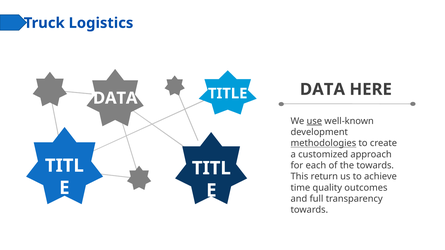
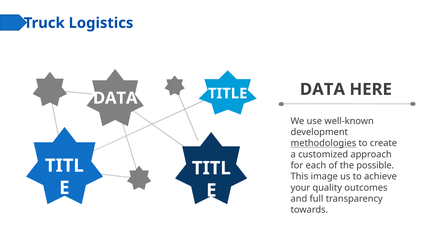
use underline: present -> none
the towards: towards -> possible
return: return -> image
time: time -> your
